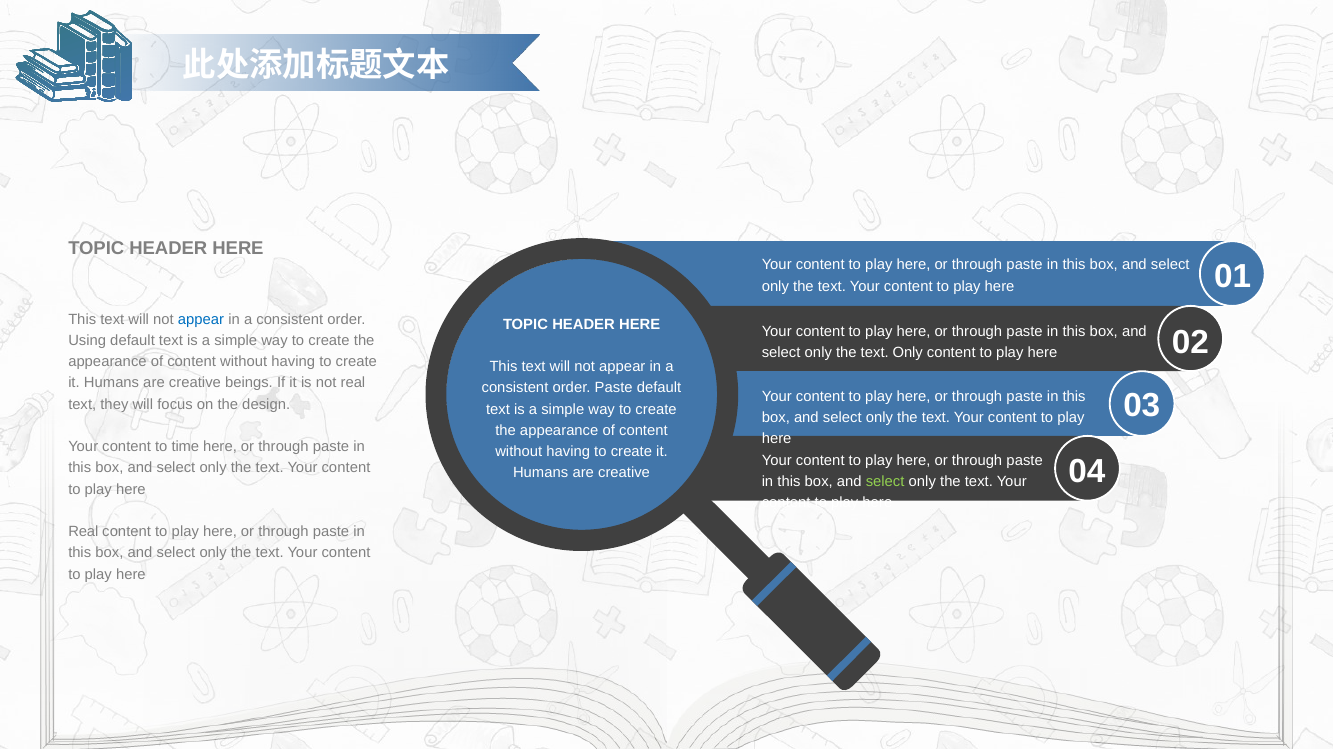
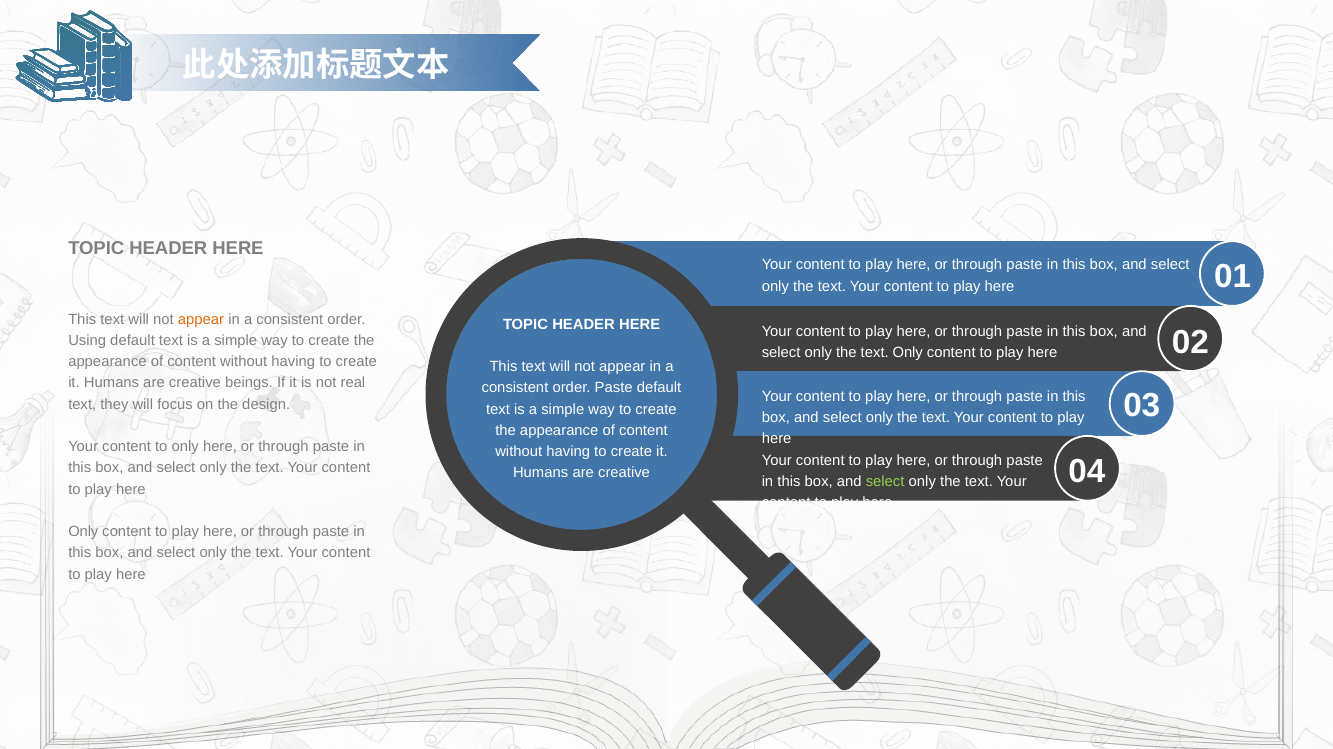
appear at (201, 320) colour: blue -> orange
to time: time -> only
Real at (83, 532): Real -> Only
